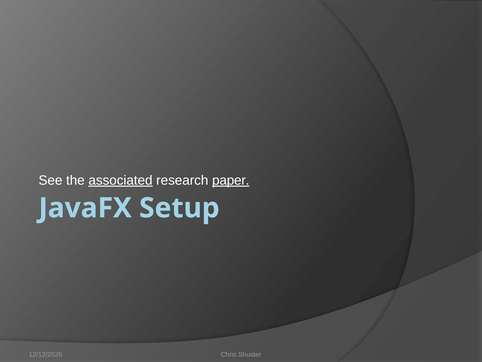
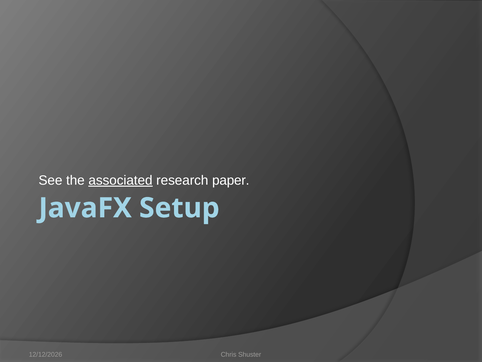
paper underline: present -> none
